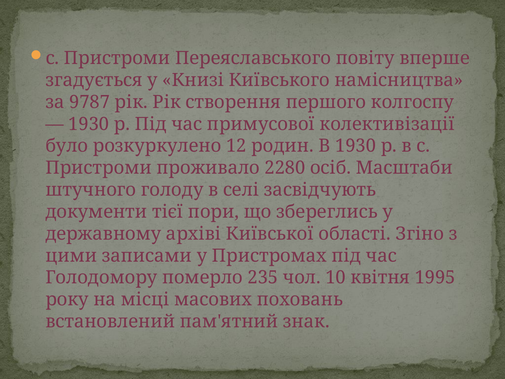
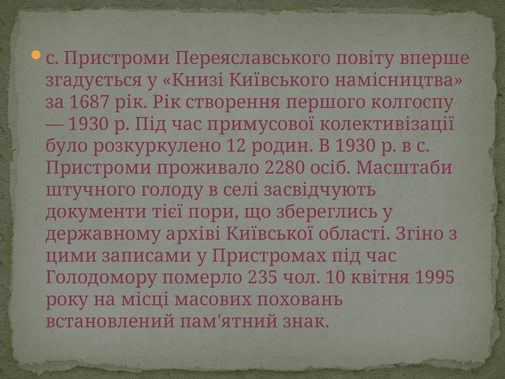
9787: 9787 -> 1687
